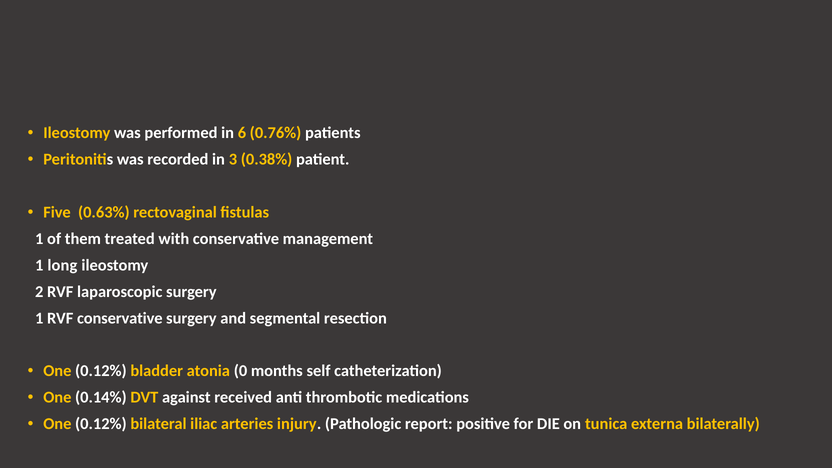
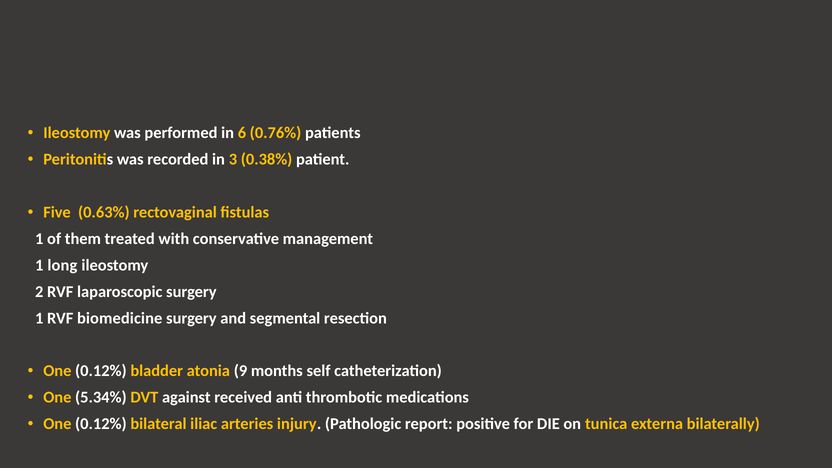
RVF conservative: conservative -> biomedicine
0: 0 -> 9
0.14%: 0.14% -> 5.34%
